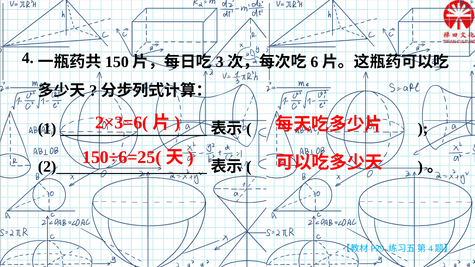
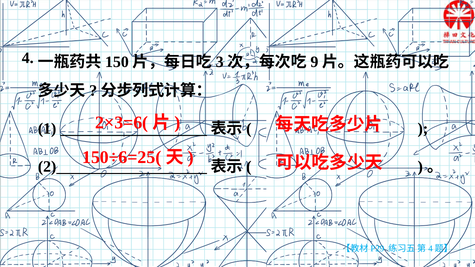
6: 6 -> 9
